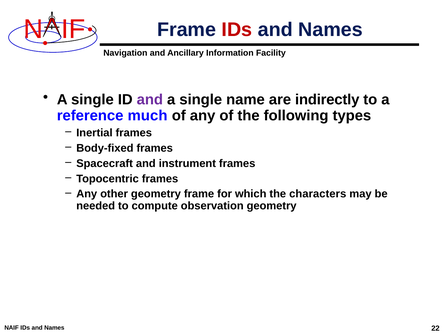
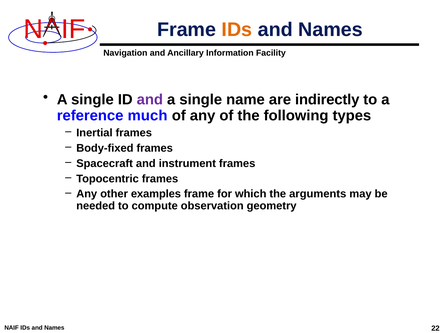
IDs at (237, 30) colour: red -> orange
other geometry: geometry -> examples
characters: characters -> arguments
